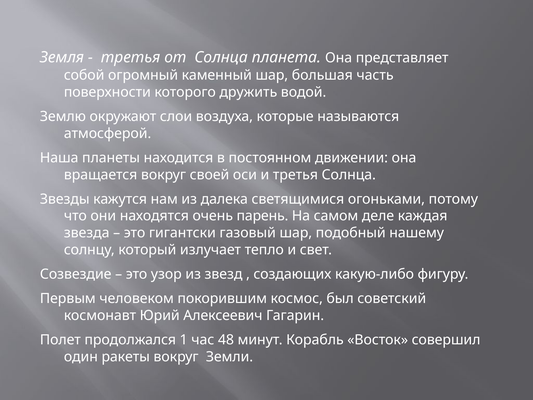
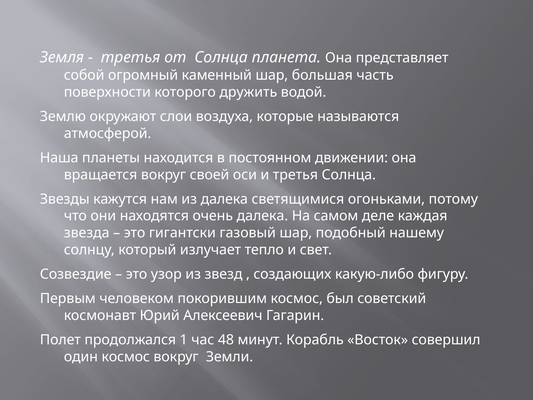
очень парень: парень -> далека
один ракеты: ракеты -> космос
